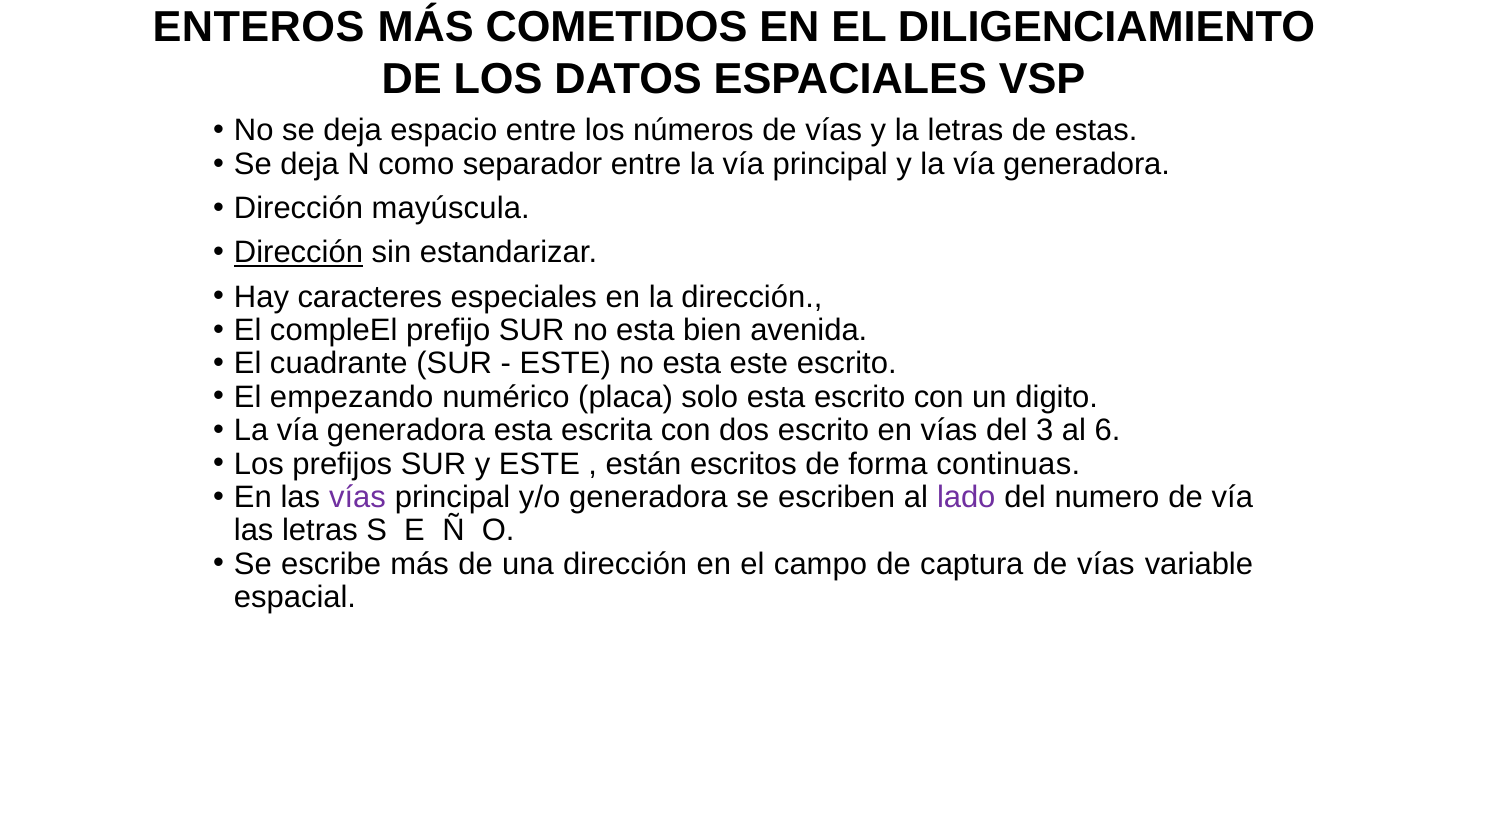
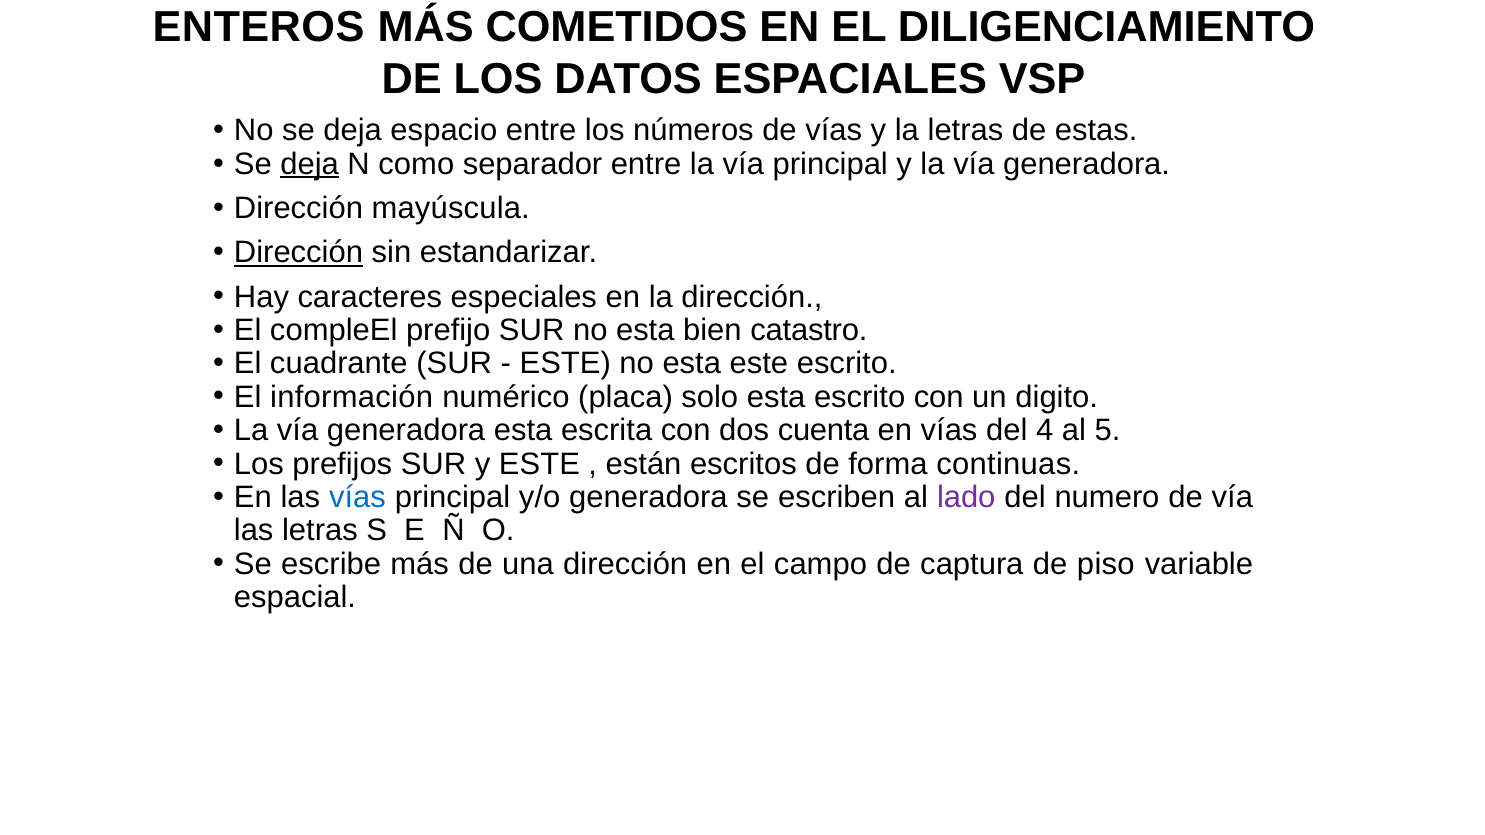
deja at (310, 164) underline: none -> present
avenida: avenida -> catastro
empezando: empezando -> información
dos escrito: escrito -> cuenta
3: 3 -> 4
6: 6 -> 5
vías at (358, 497) colour: purple -> blue
captura de vías: vías -> piso
